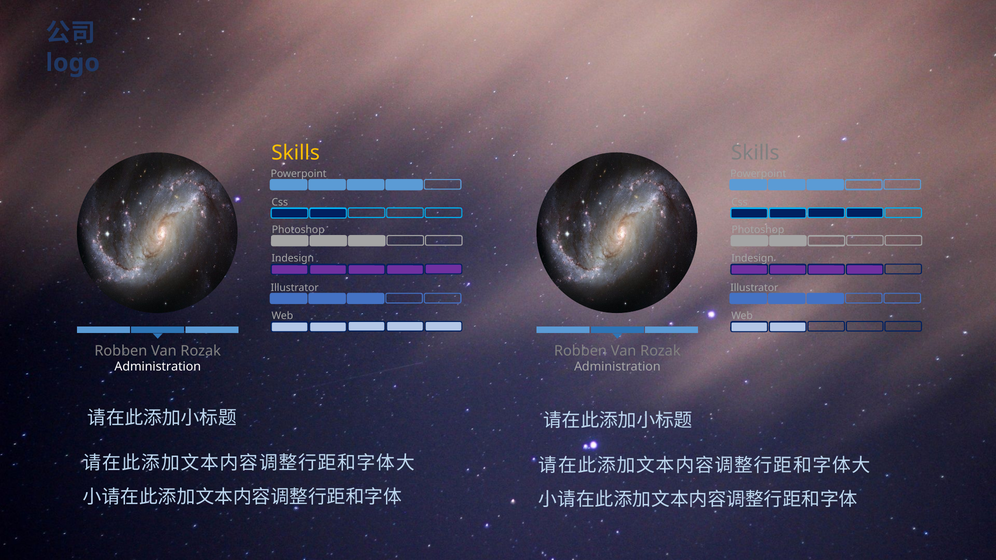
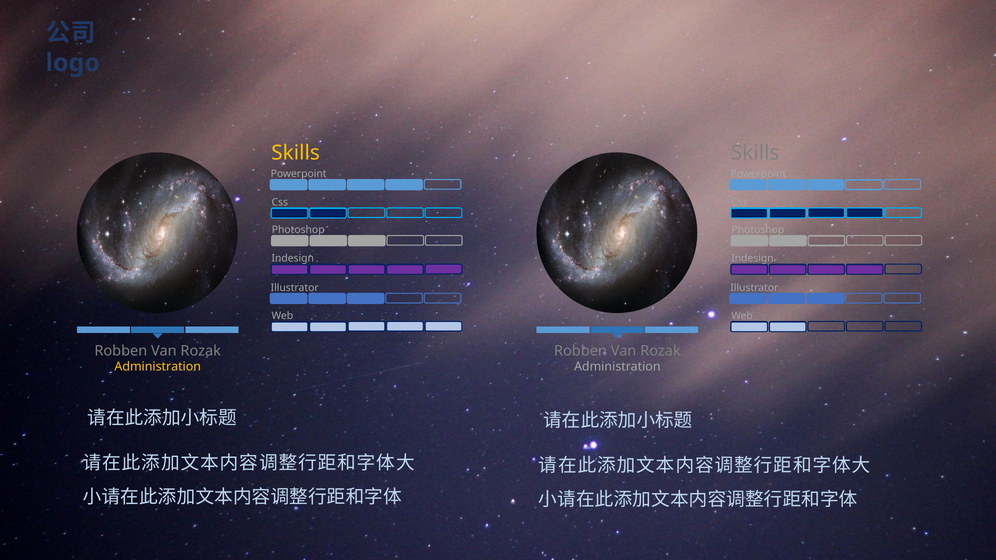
Administration at (158, 367) colour: white -> yellow
